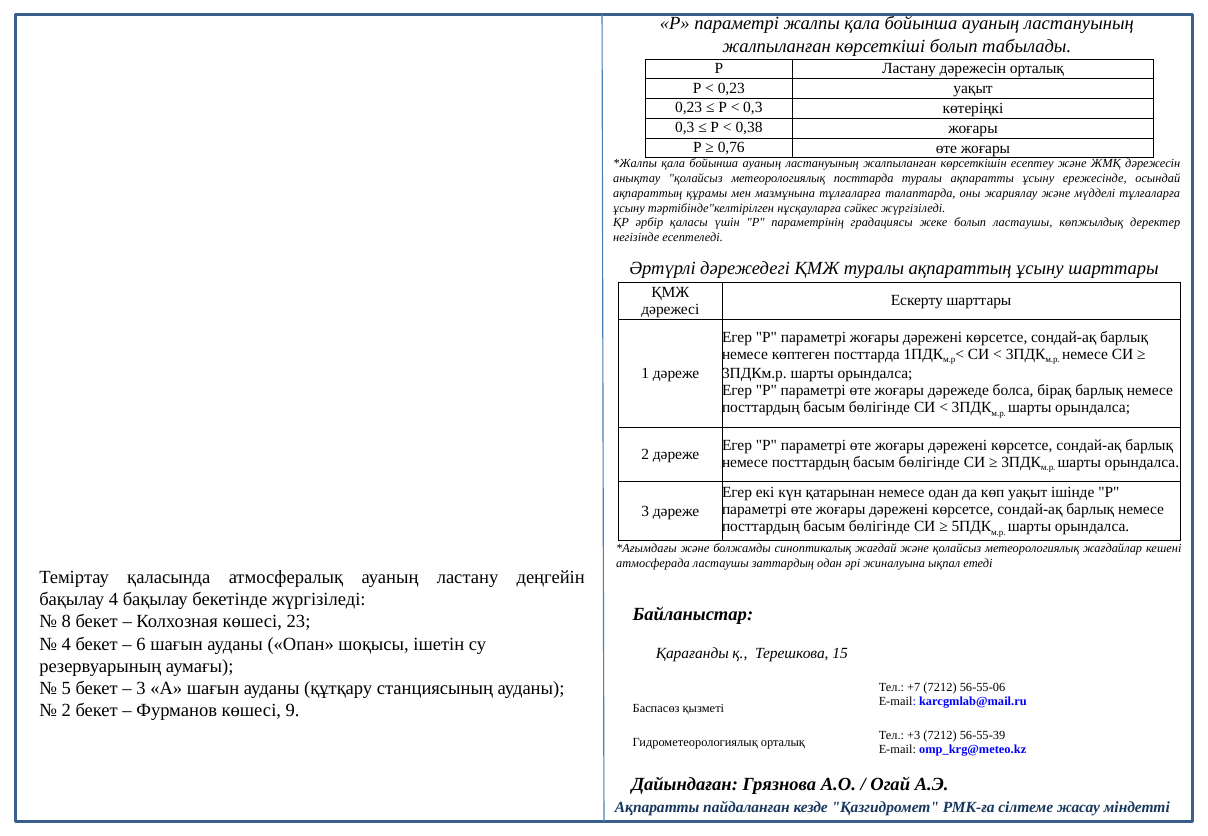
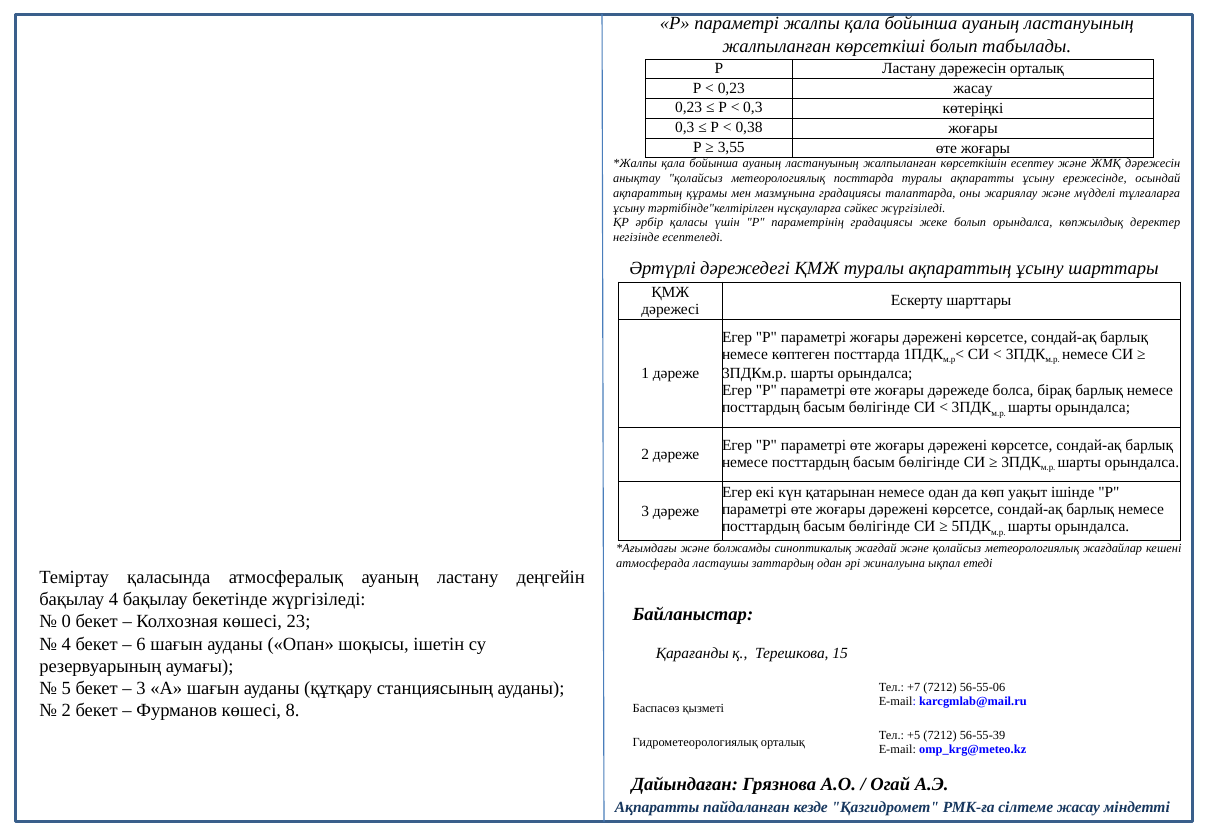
0,23 уақыт: уақыт -> жасау
0,76: 0,76 -> 3,55
мазмұнына тұлғаларға: тұлғаларға -> градациясы
болып ластаушы: ластаушы -> орындалса
8: 8 -> 0
9: 9 -> 8
+3: +3 -> +5
